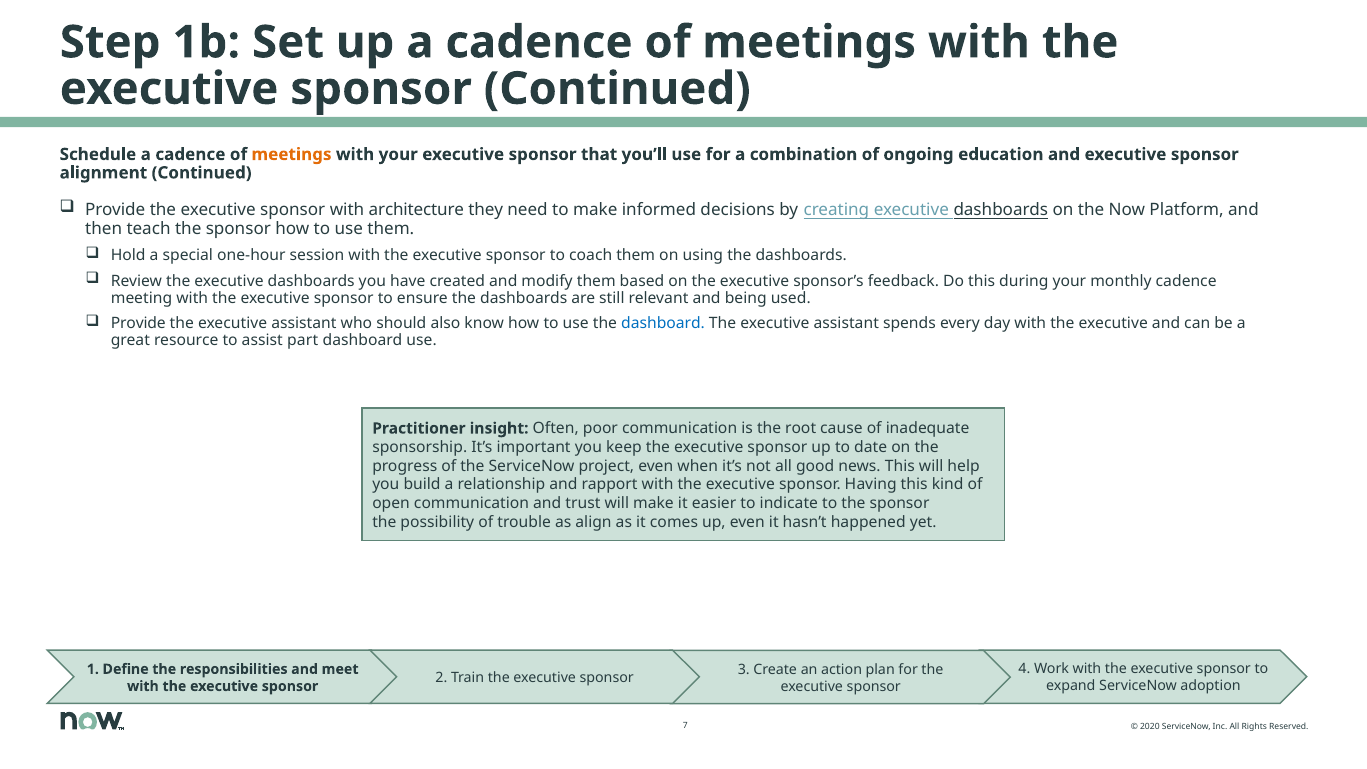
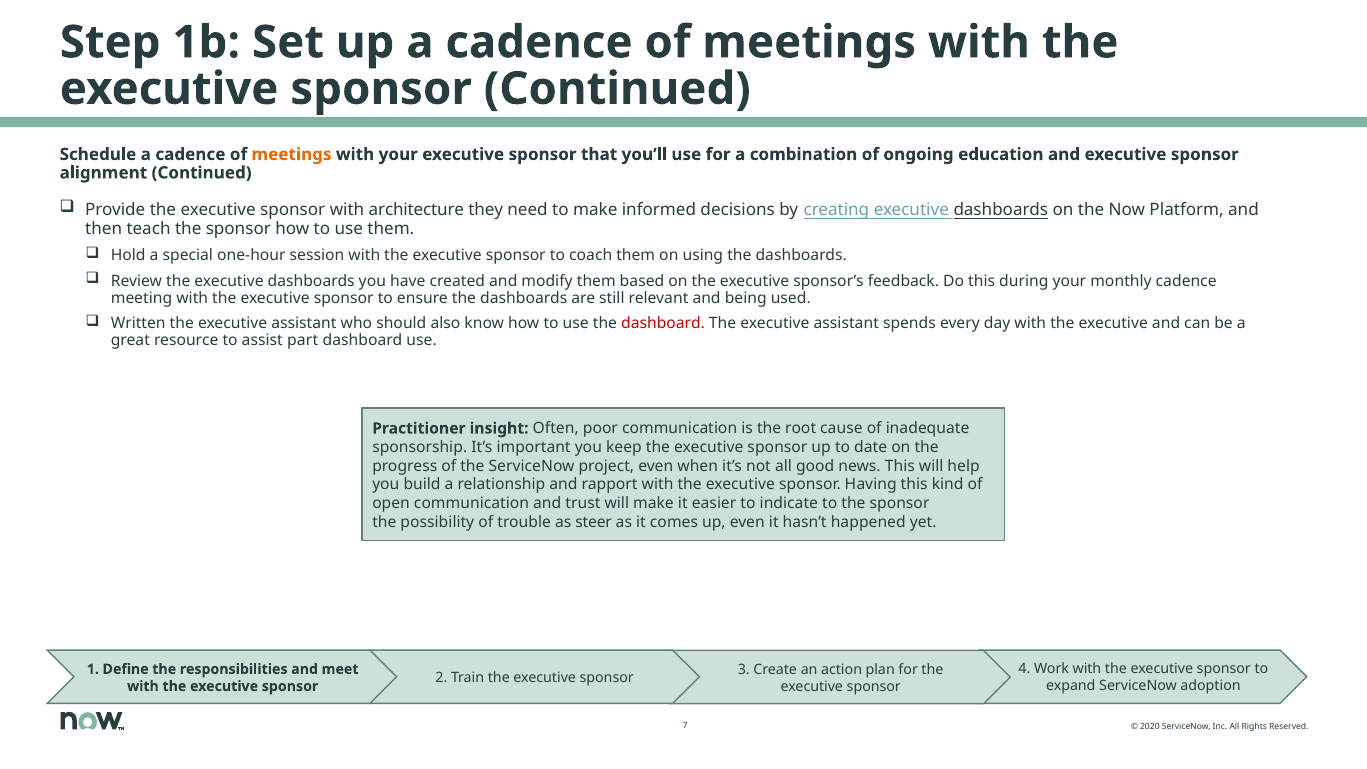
Provide at (138, 323): Provide -> Written
dashboard at (663, 323) colour: blue -> red
align: align -> steer
